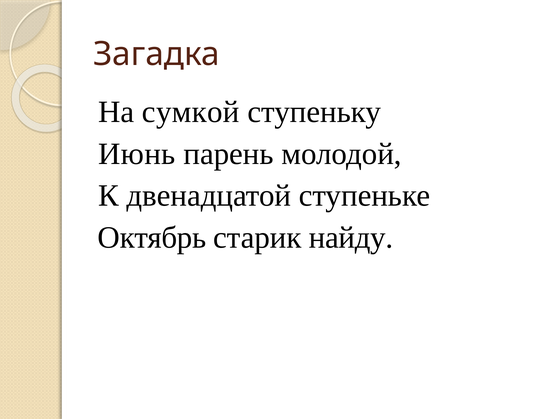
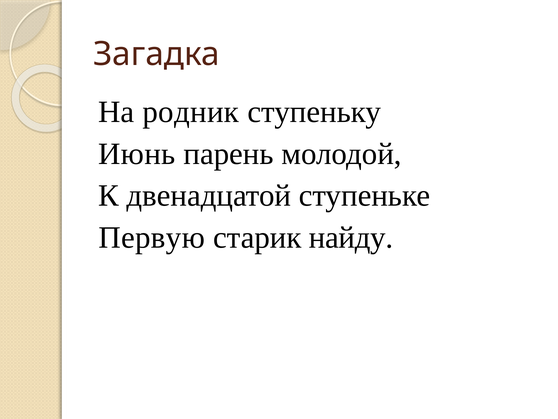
сумкой: сумкой -> родник
Октябрь: Октябрь -> Первую
